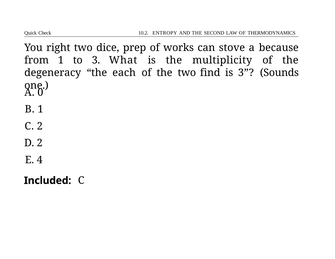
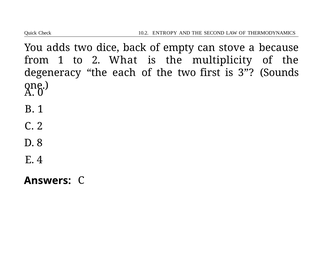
right: right -> adds
prep: prep -> back
works: works -> empty
to 3: 3 -> 2
find: find -> first
D 2: 2 -> 8
Included: Included -> Answers
